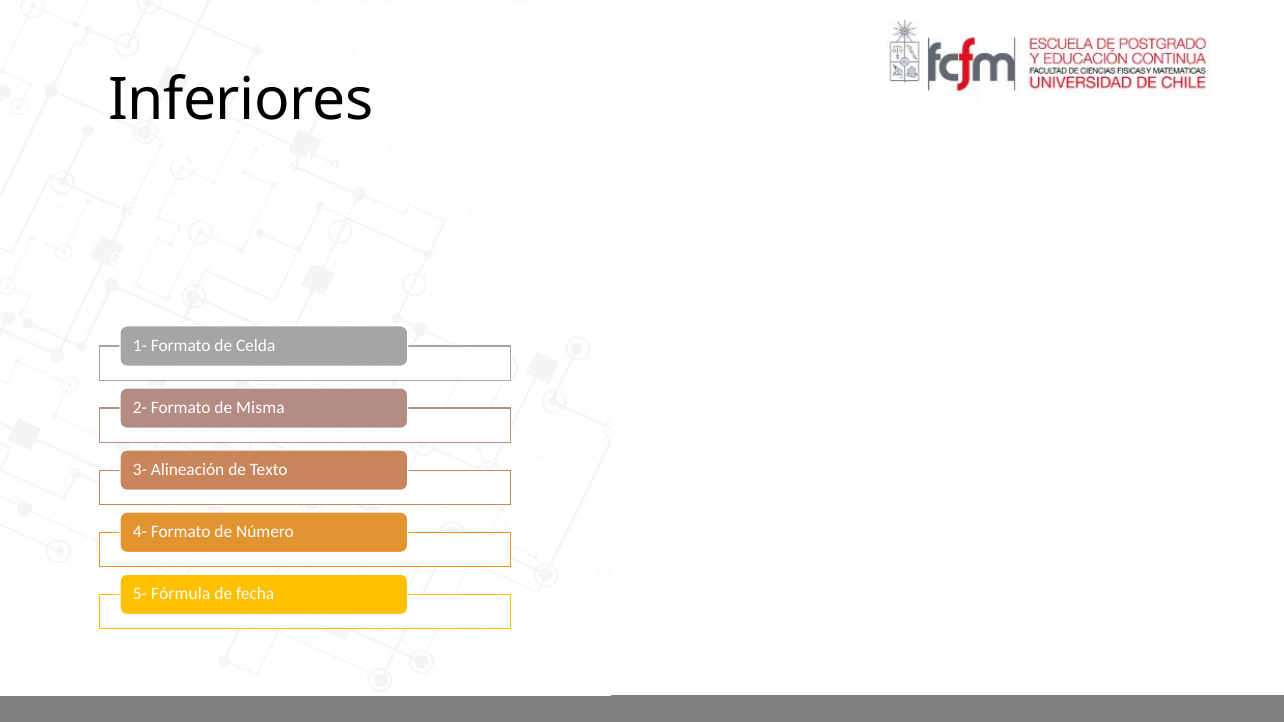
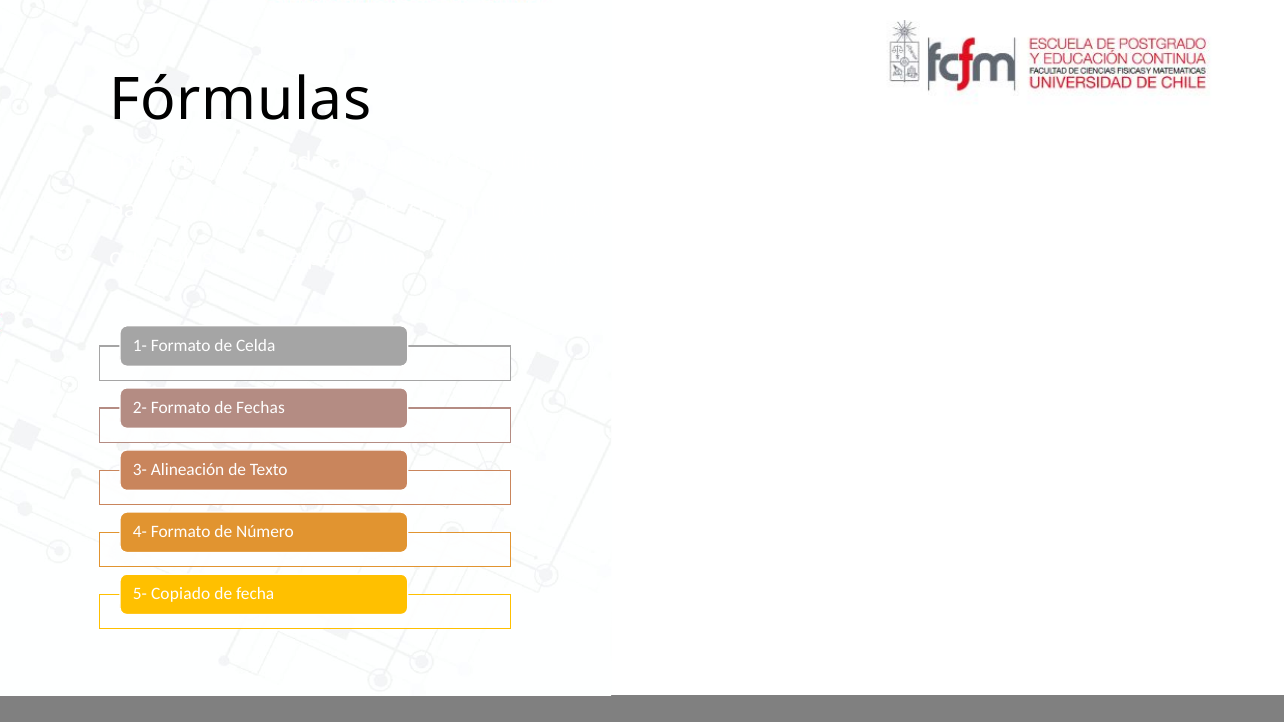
Inferiores: Inferiores -> Fórmulas
Misma: Misma -> Fechas
Fórmula: Fórmula -> Copiado
